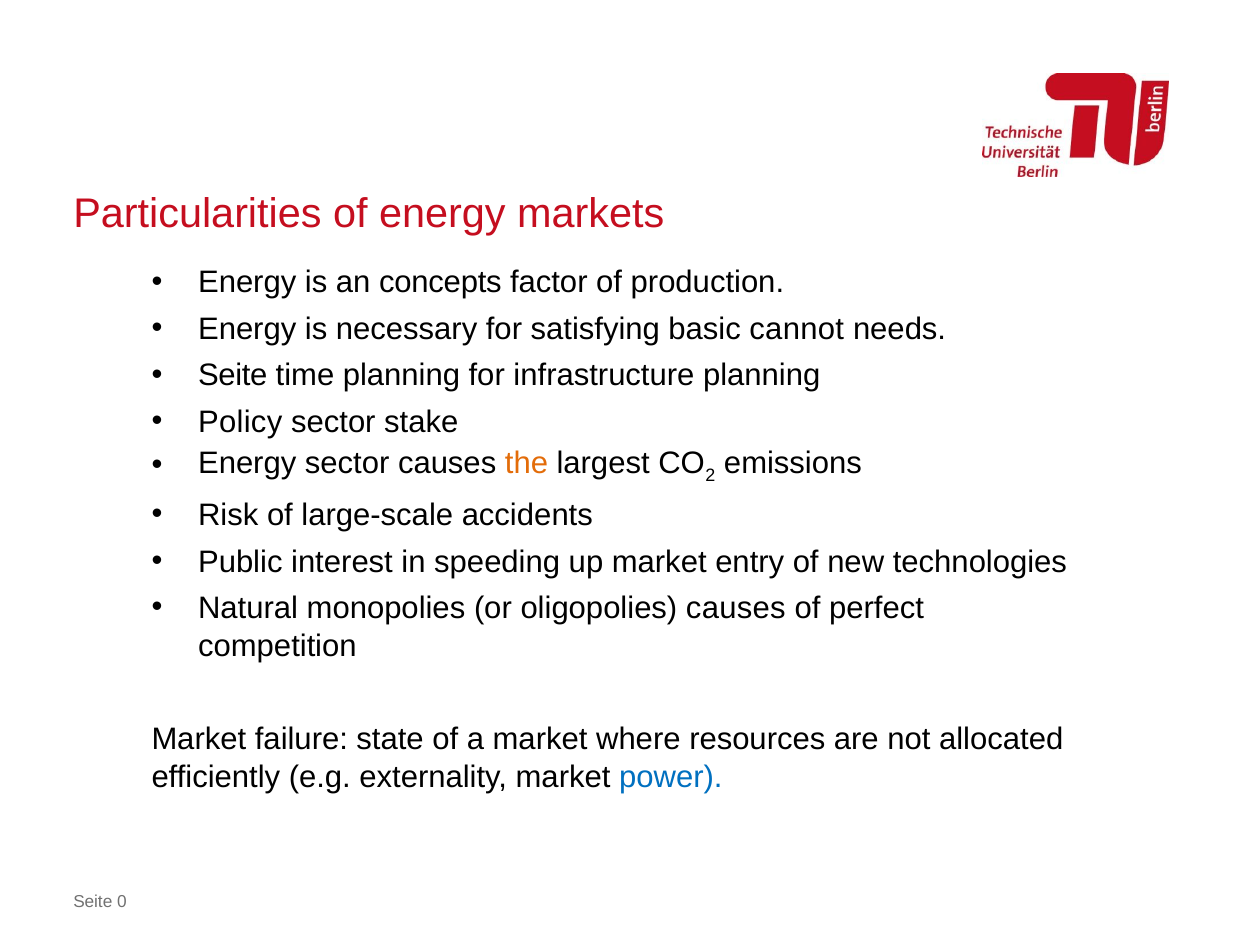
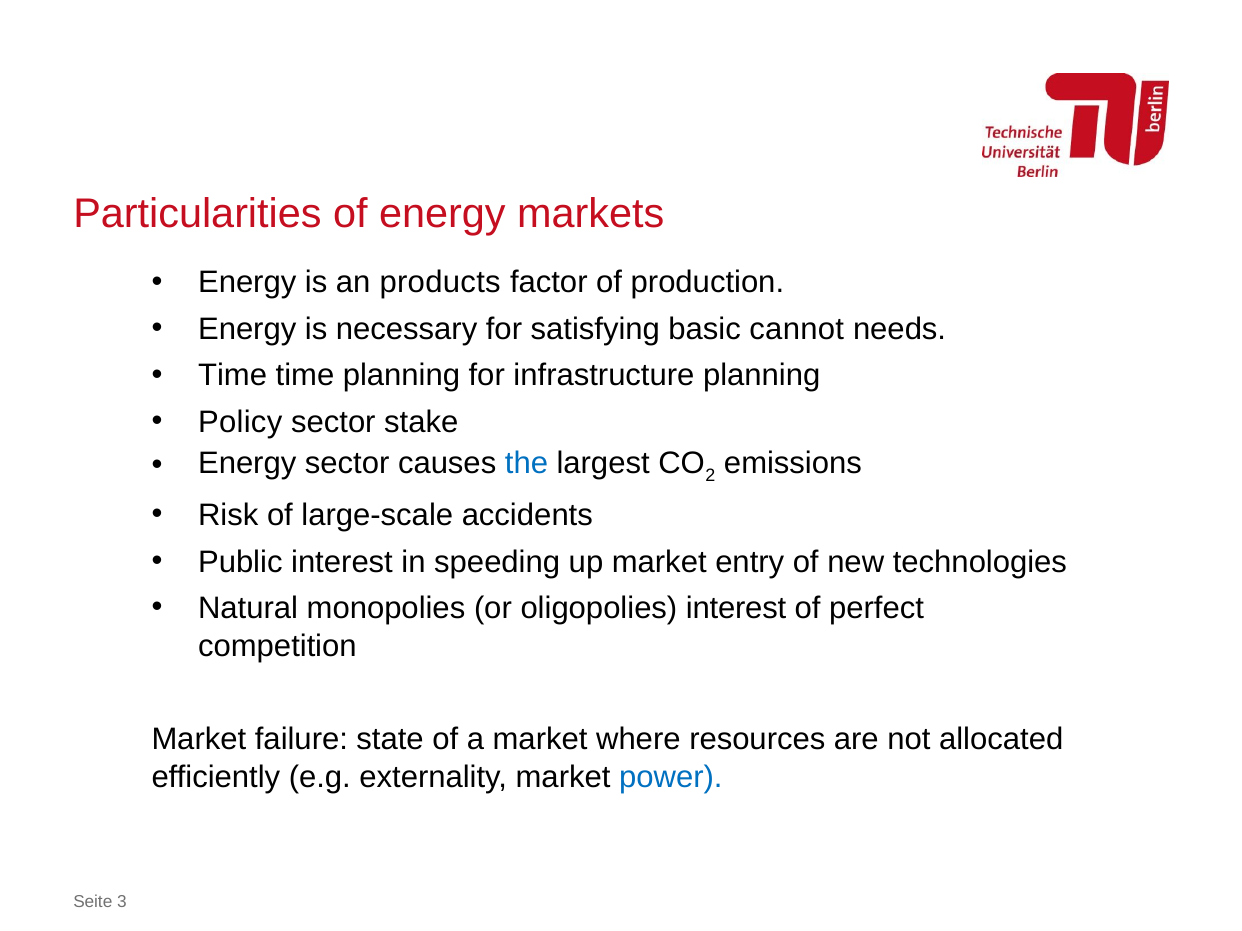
concepts: concepts -> products
Seite at (233, 376): Seite -> Time
the colour: orange -> blue
oligopolies causes: causes -> interest
0: 0 -> 3
